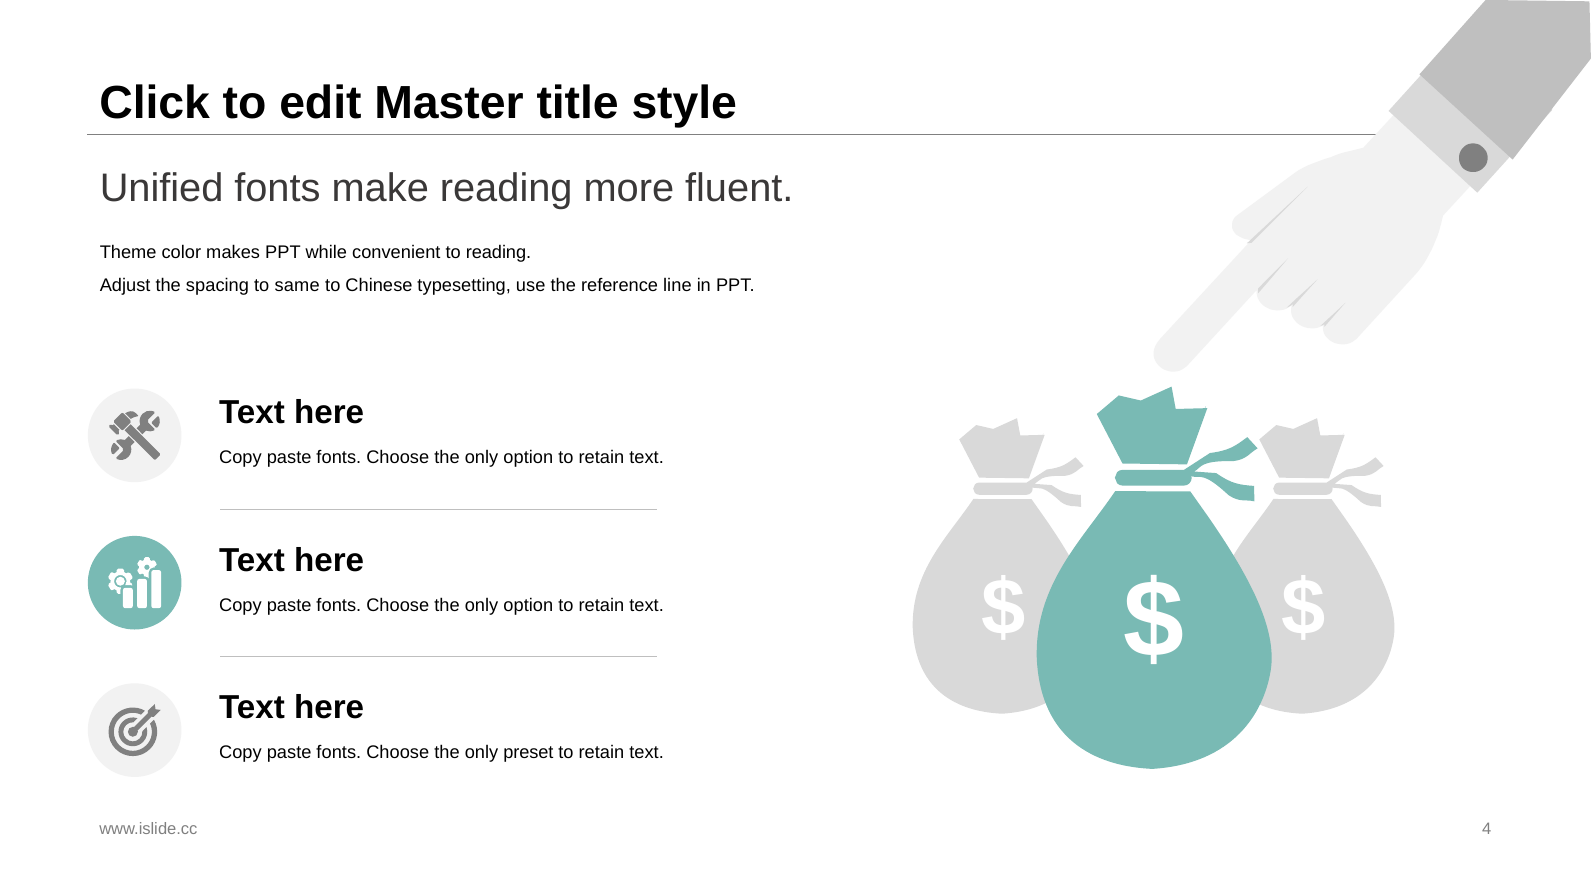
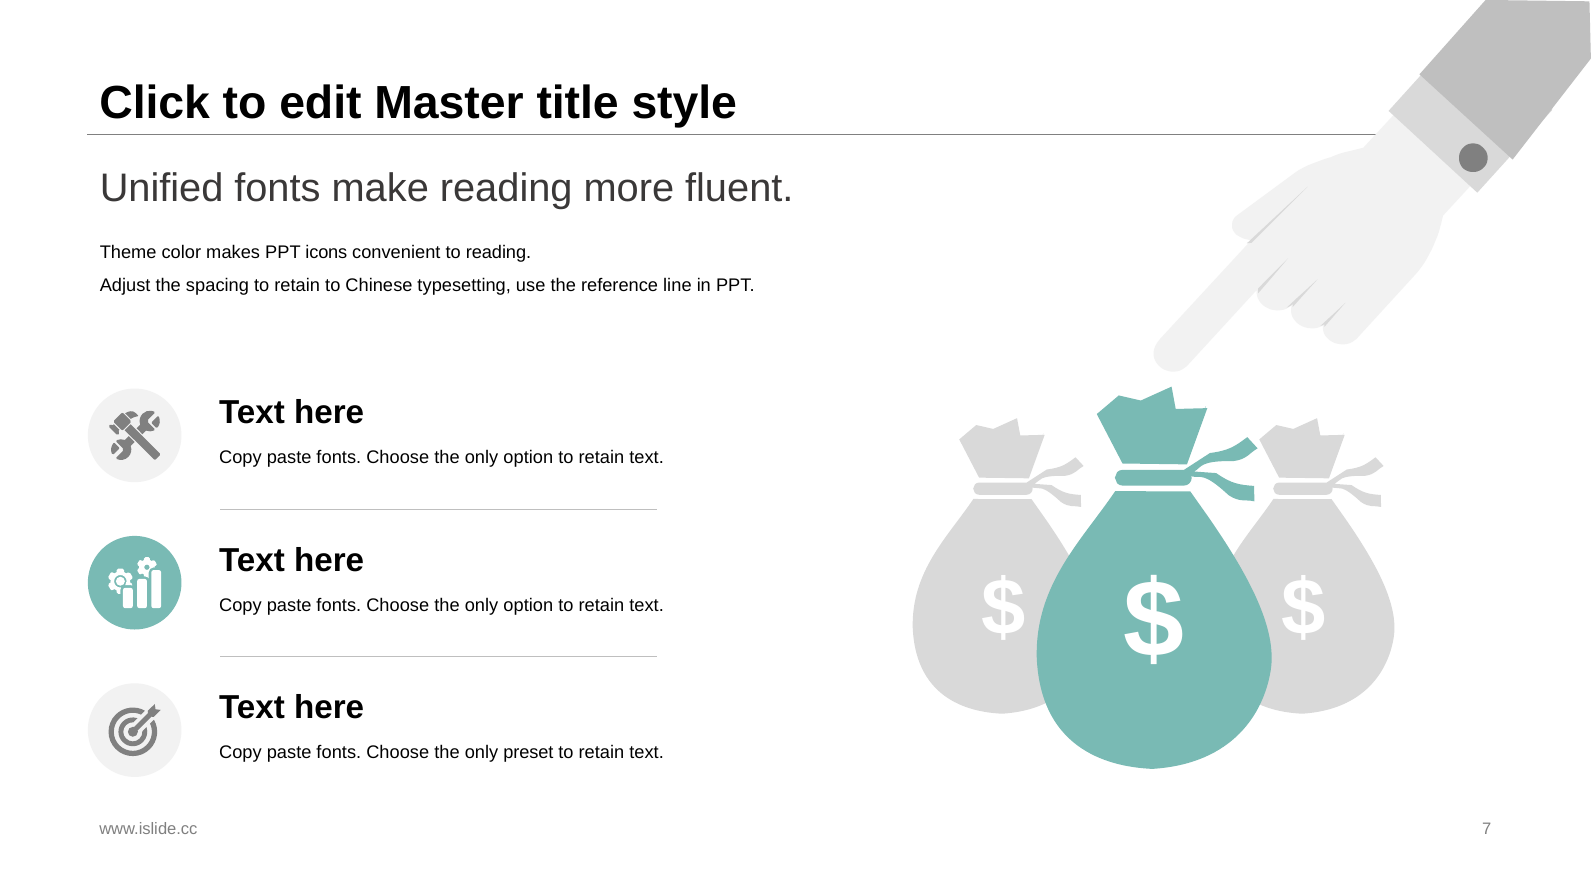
while: while -> icons
spacing to same: same -> retain
4: 4 -> 7
